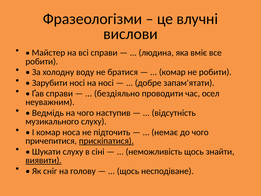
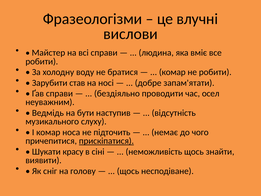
Зарубити носі: носі -> став
на чого: чого -> бути
Шукати слуху: слуху -> красу
виявити underline: present -> none
